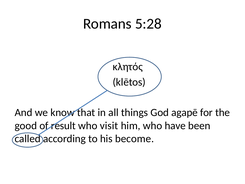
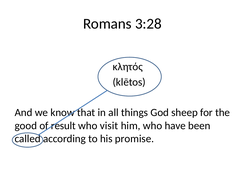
5:28: 5:28 -> 3:28
agapē: agapē -> sheep
become: become -> promise
